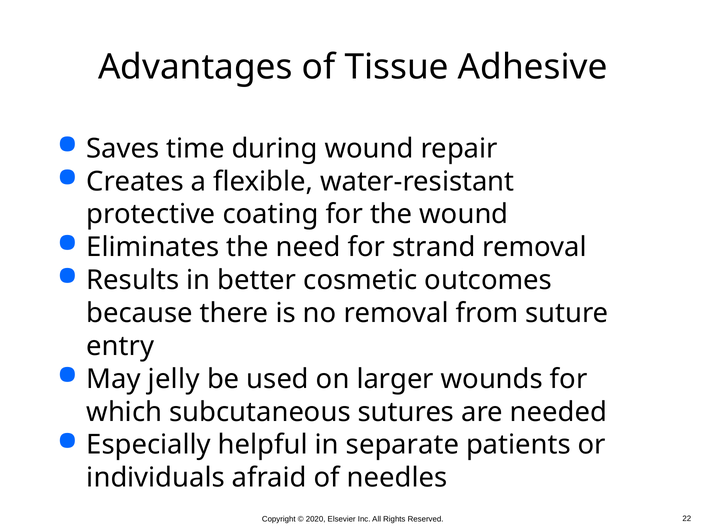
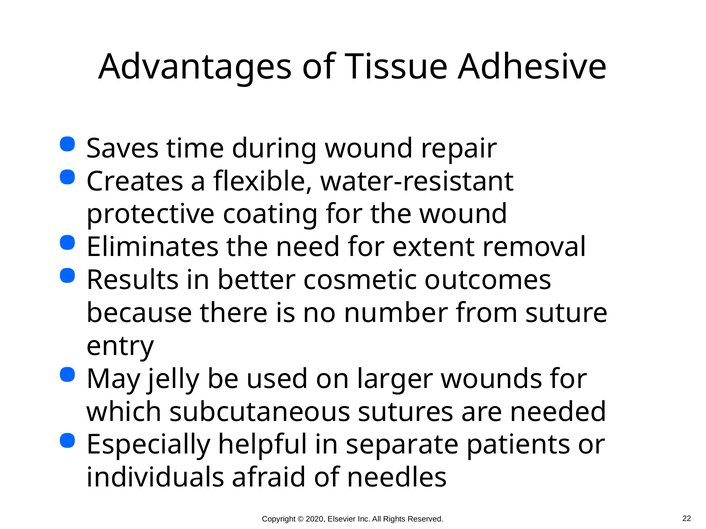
strand: strand -> extent
no removal: removal -> number
